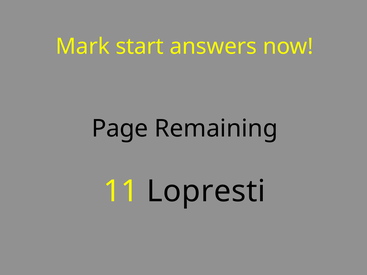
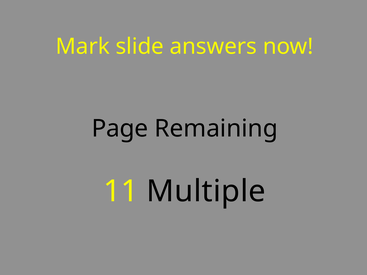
start: start -> slide
Lopresti: Lopresti -> Multiple
